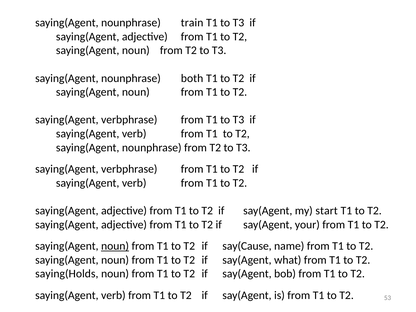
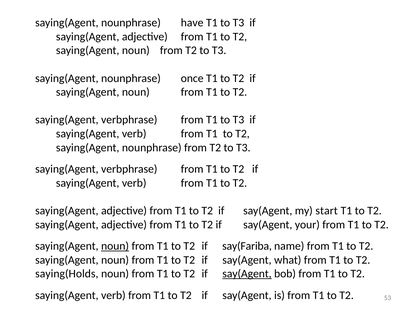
train: train -> have
both: both -> once
say(Cause: say(Cause -> say(Fariba
say(Agent at (247, 274) underline: none -> present
